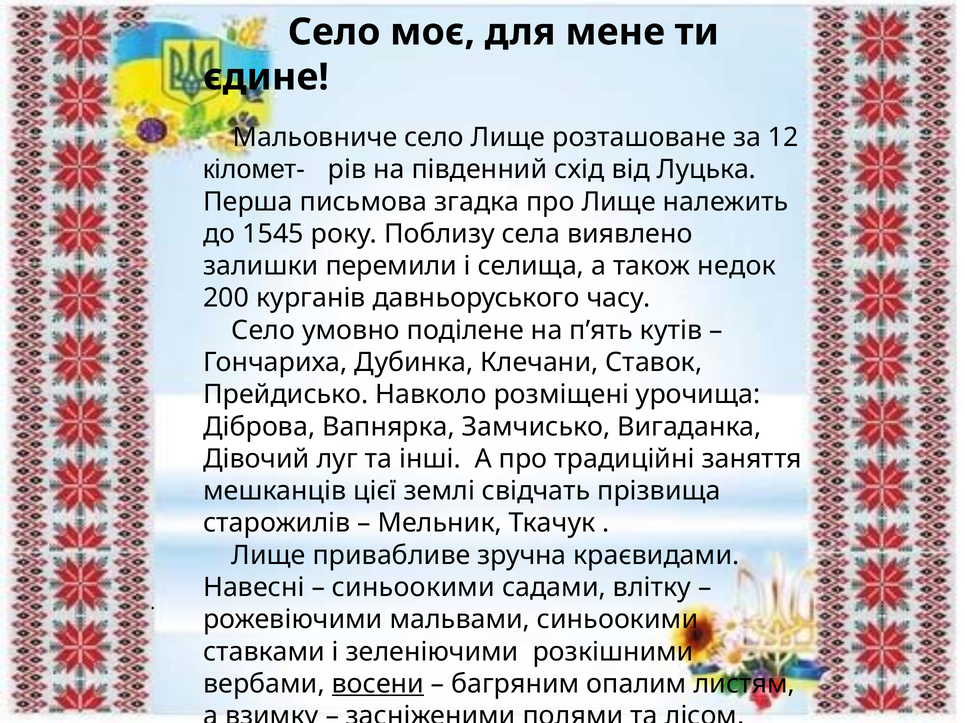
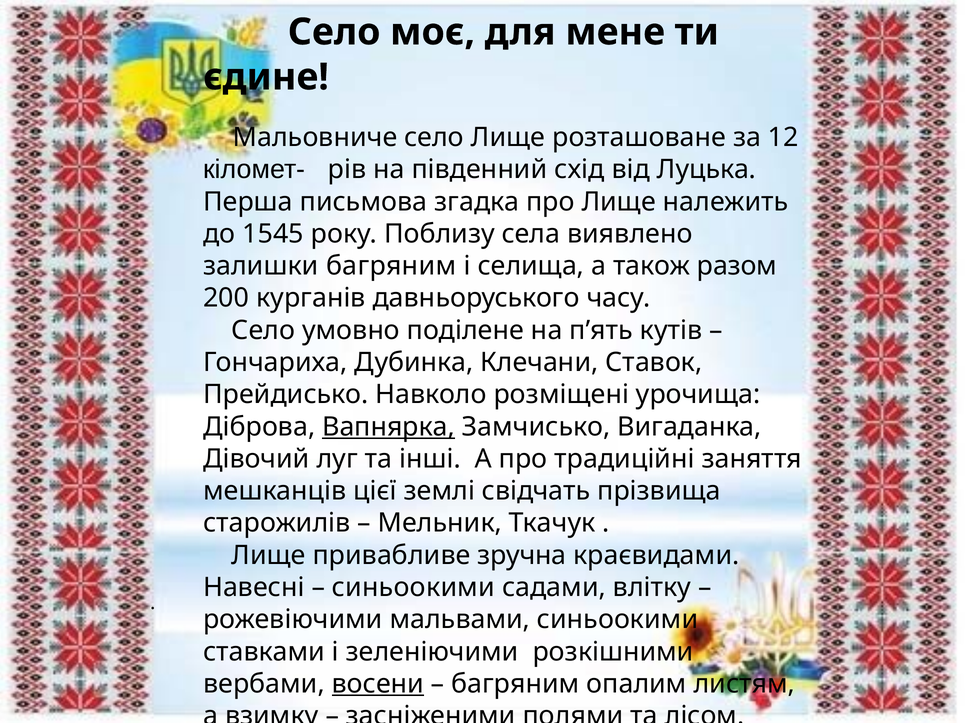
залишки перемили: перемили -> багряним
недок: недок -> разом
Вапнярка underline: none -> present
